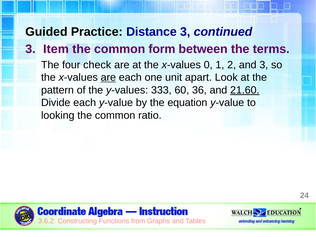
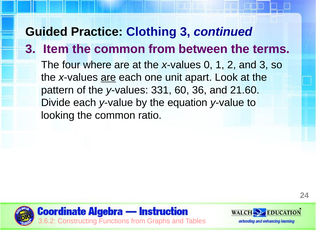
Distance: Distance -> Clothing
common form: form -> from
check: check -> where
333: 333 -> 331
21.60 underline: present -> none
